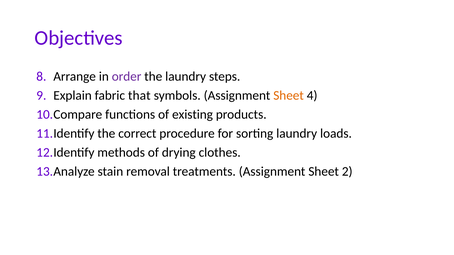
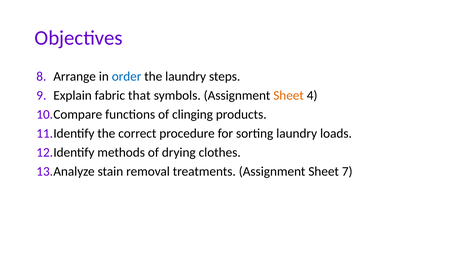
order colour: purple -> blue
existing: existing -> clinging
2: 2 -> 7
